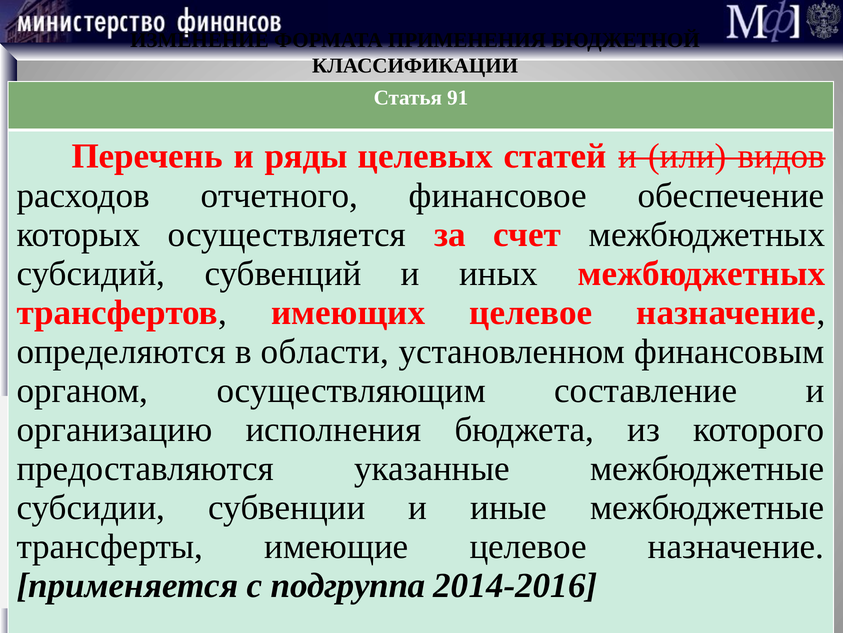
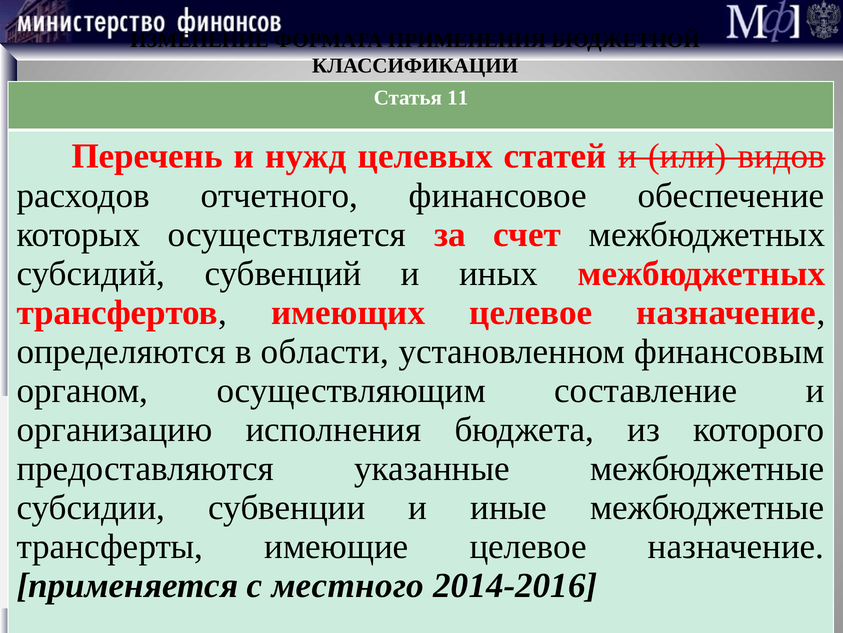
91: 91 -> 11
ряды: ряды -> нужд
подгруппа: подгруппа -> местного
